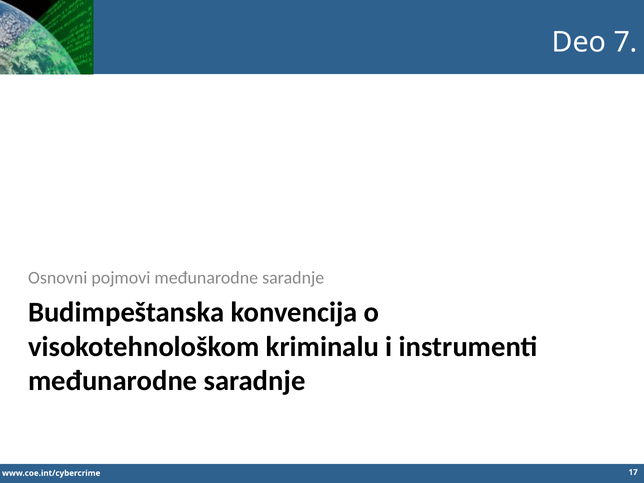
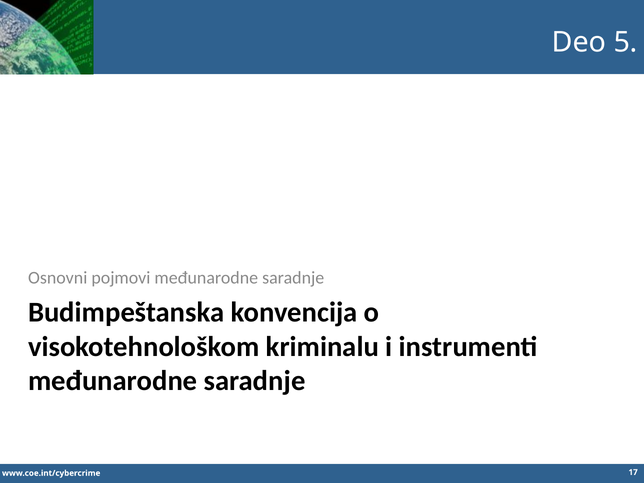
7: 7 -> 5
